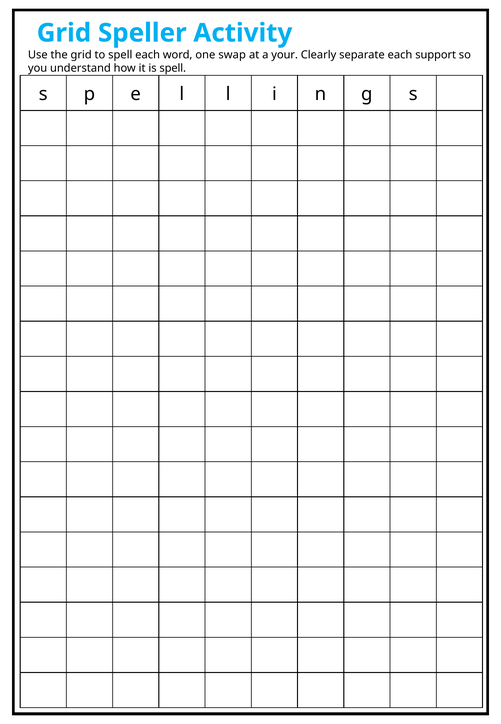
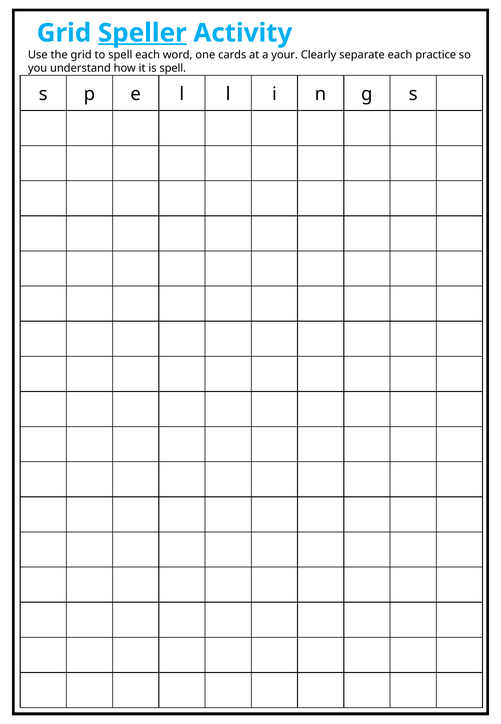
Speller underline: none -> present
swap: swap -> cards
support: support -> practice
